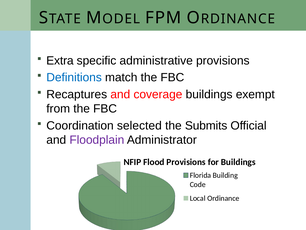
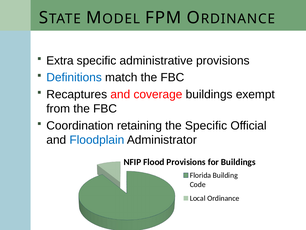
selected: selected -> retaining
the Submits: Submits -> Specific
Floodplain colour: purple -> blue
